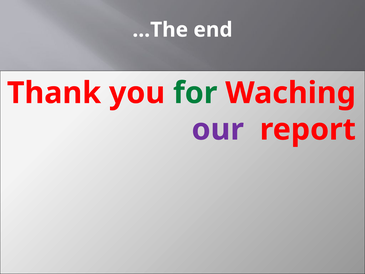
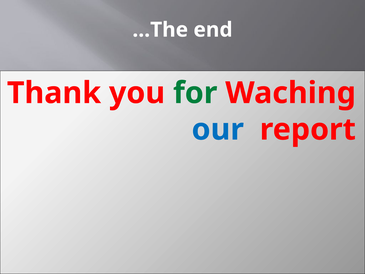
our colour: purple -> blue
